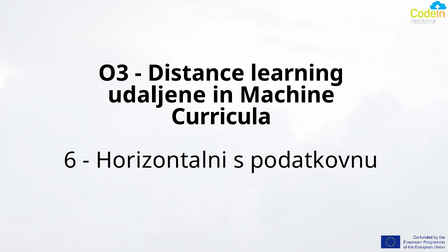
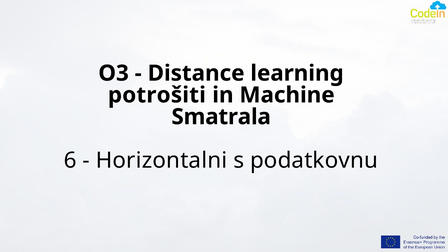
udaljene: udaljene -> potrošiti
Curricula: Curricula -> Smatrala
